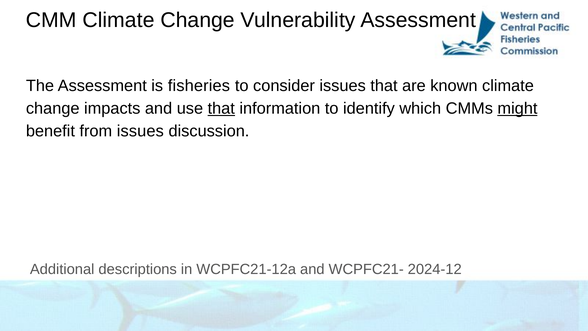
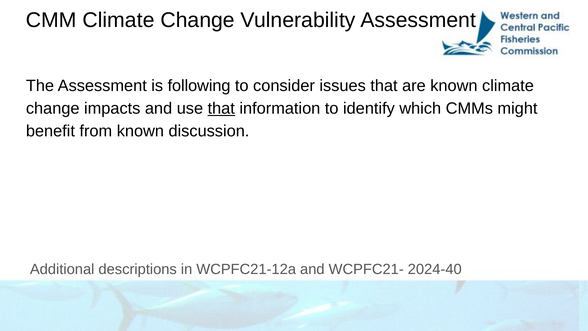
fisheries: fisheries -> following
might underline: present -> none
from issues: issues -> known
2024-12: 2024-12 -> 2024-40
